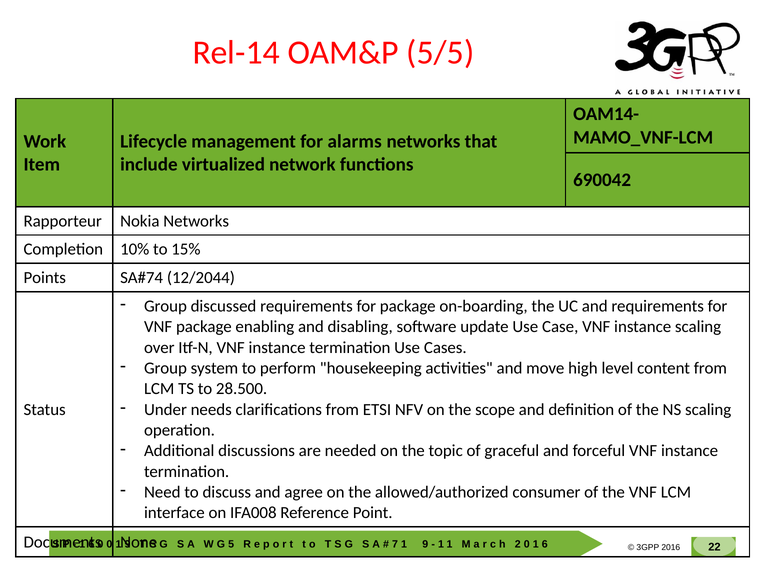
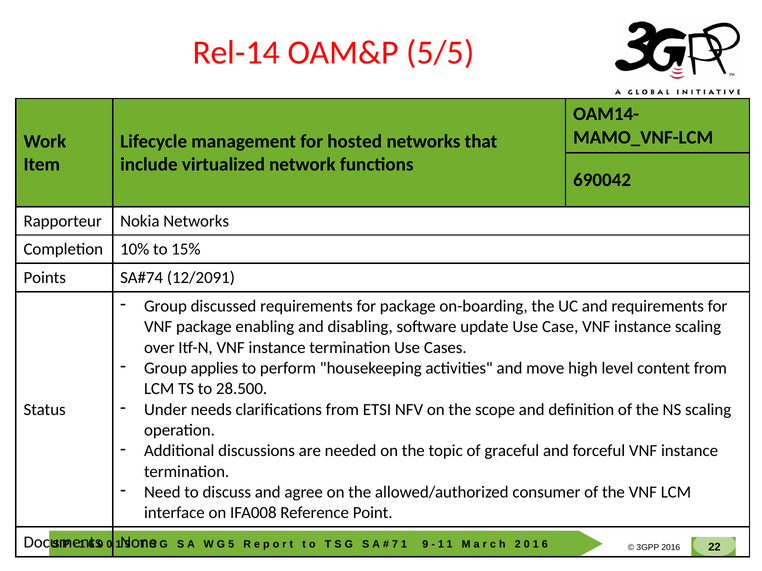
alarms: alarms -> hosted
12/2044: 12/2044 -> 12/2091
system: system -> applies
